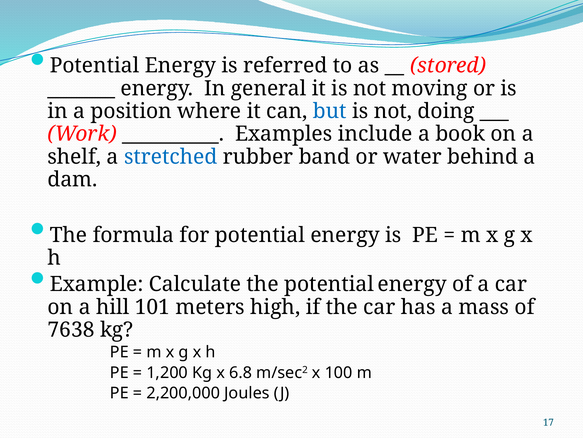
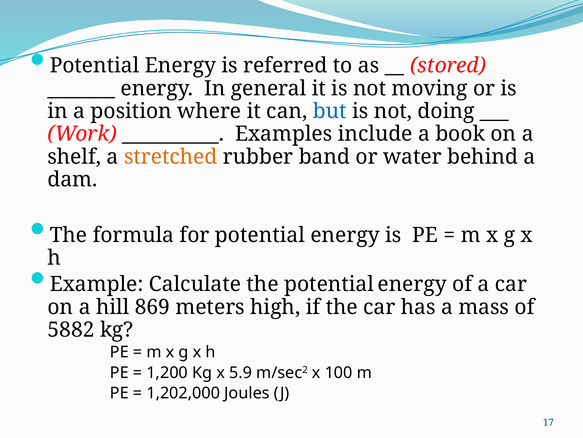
stretched colour: blue -> orange
101: 101 -> 869
7638: 7638 -> 5882
6.8: 6.8 -> 5.9
2,200,000: 2,200,000 -> 1,202,000
